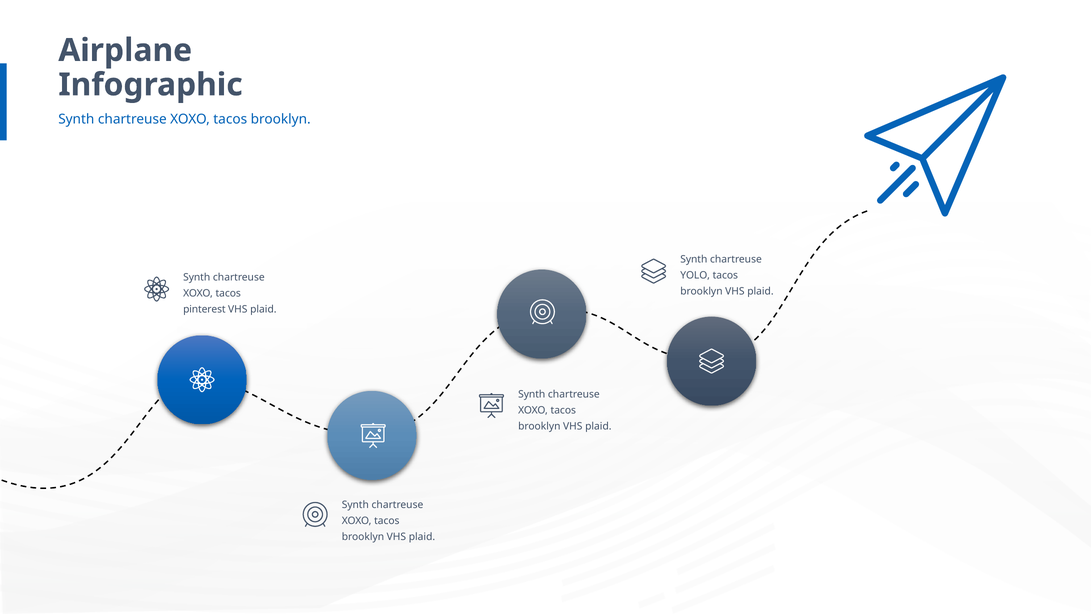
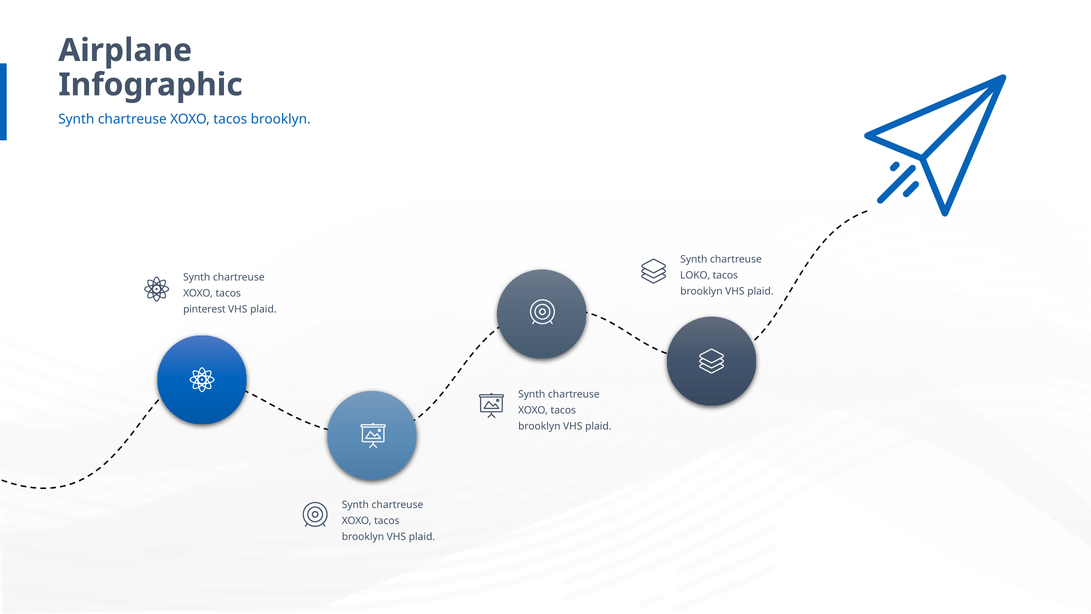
YOLO: YOLO -> LOKO
